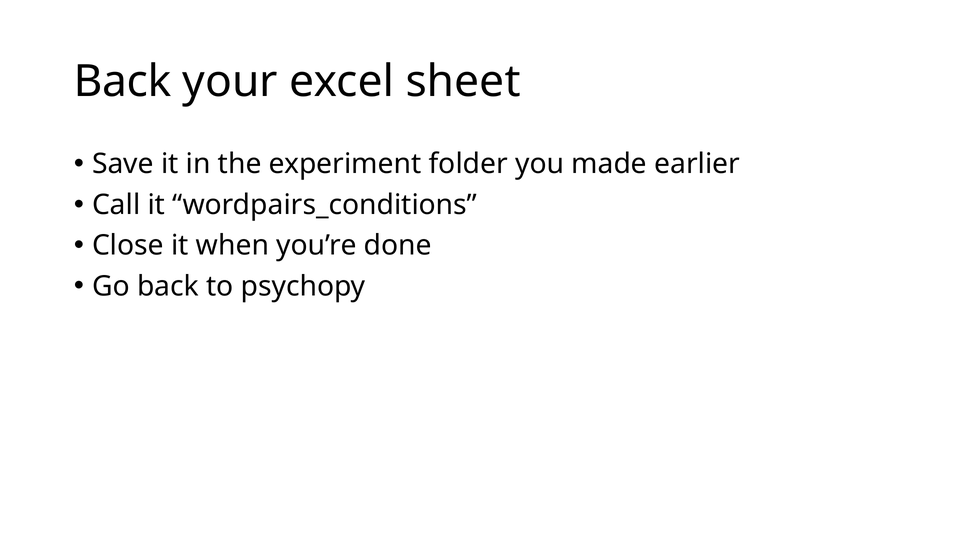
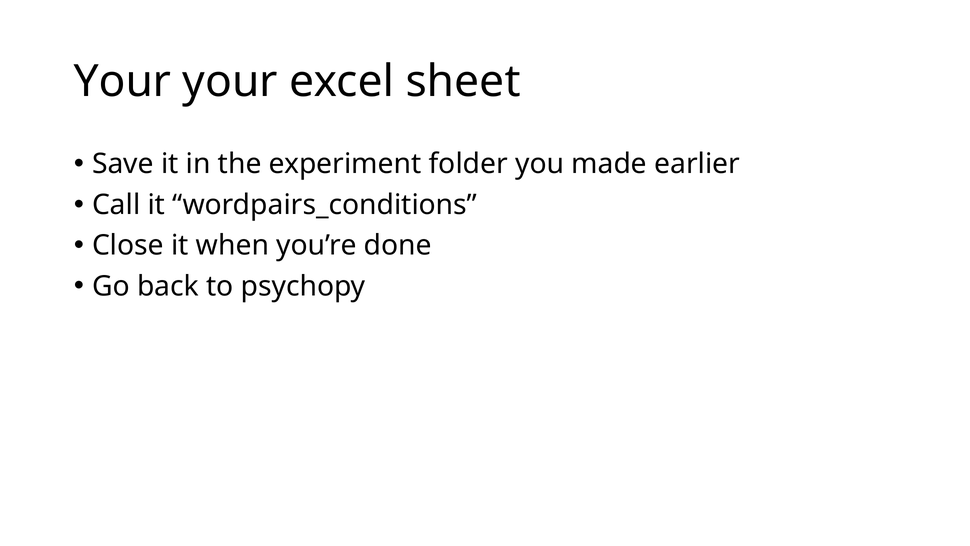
Back at (123, 81): Back -> Your
